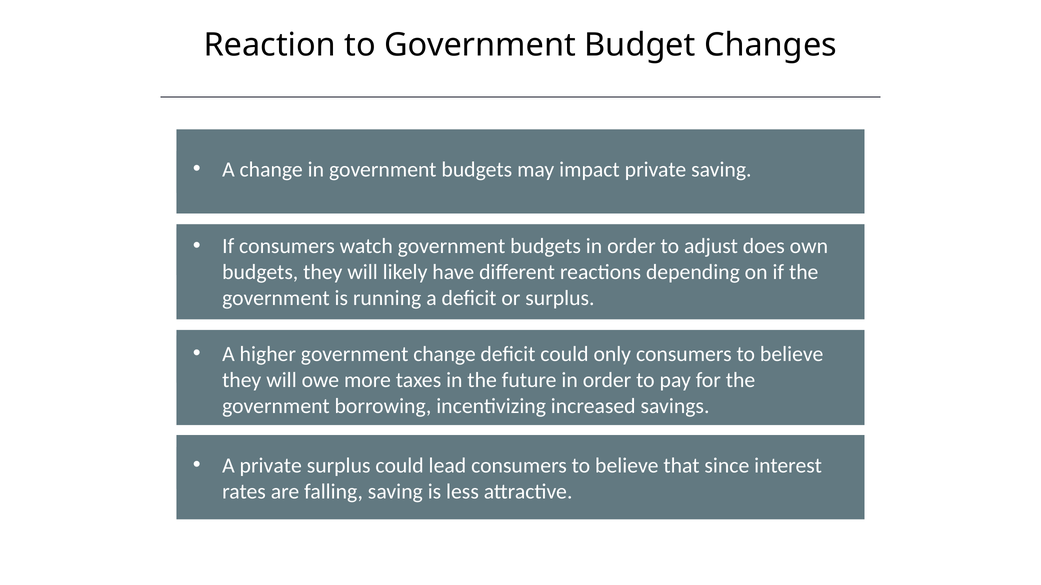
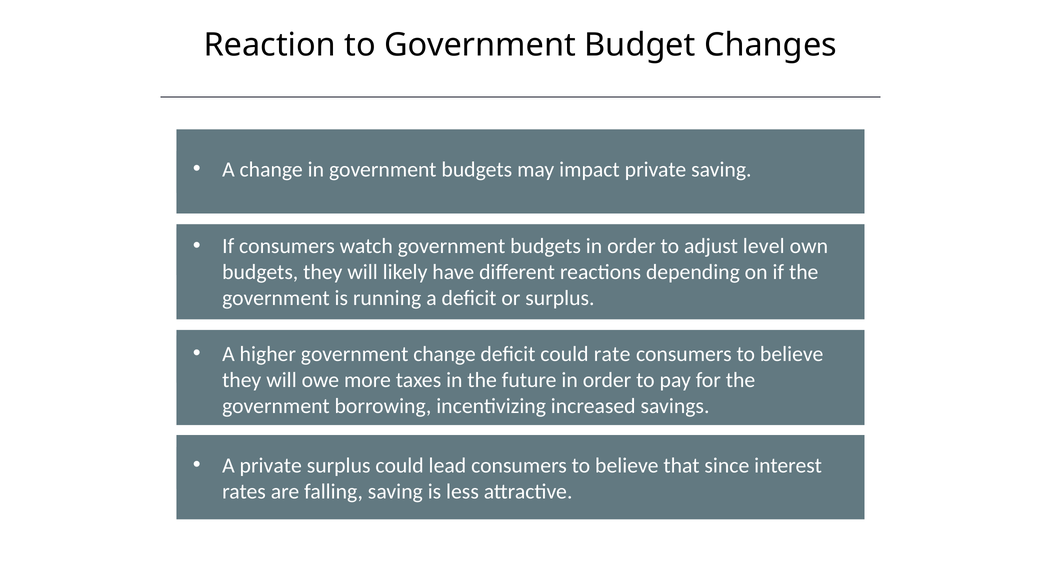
does: does -> level
only: only -> rate
